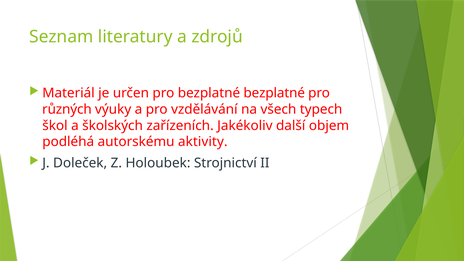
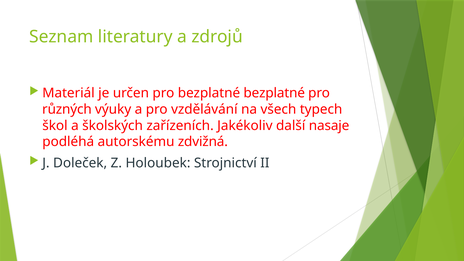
objem: objem -> nasaje
aktivity: aktivity -> zdvižná
